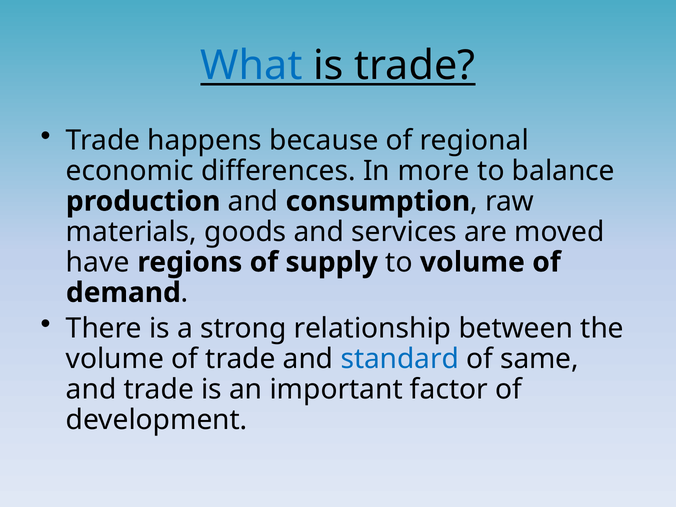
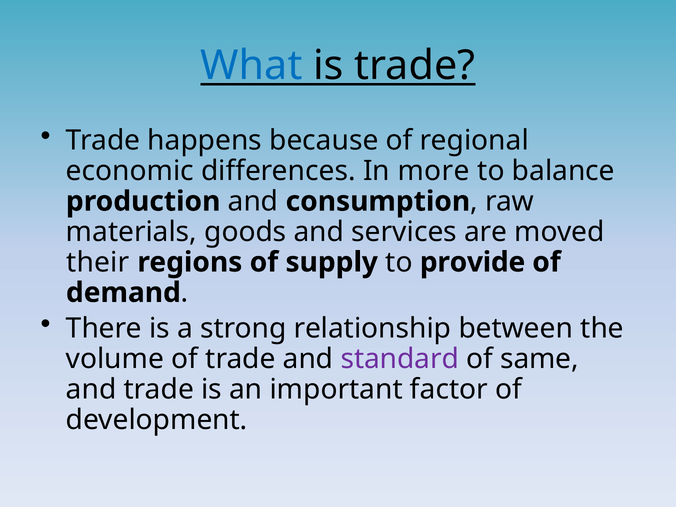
have: have -> their
to volume: volume -> provide
standard colour: blue -> purple
